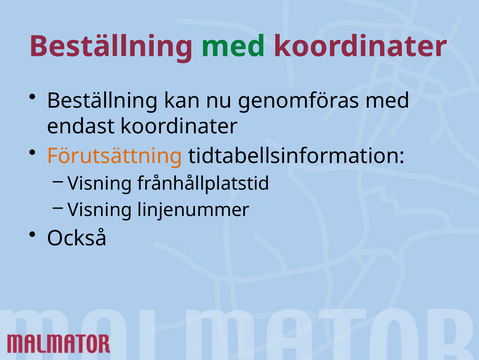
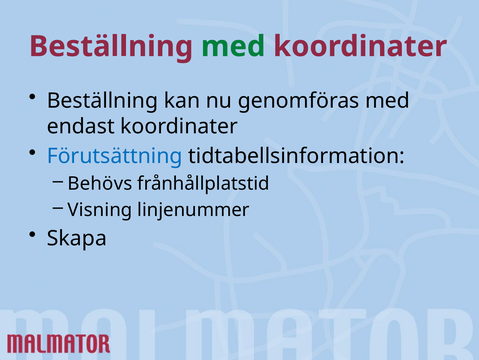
Förutsättning colour: orange -> blue
Visning at (100, 183): Visning -> Behövs
Också: Också -> Skapa
